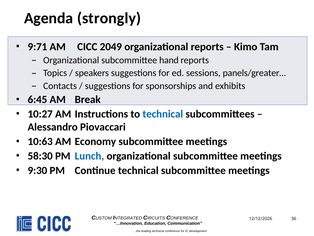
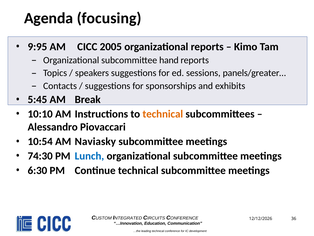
strongly: strongly -> focusing
9:71: 9:71 -> 9:95
2049: 2049 -> 2005
6:45: 6:45 -> 5:45
10:27: 10:27 -> 10:10
technical at (163, 114) colour: blue -> orange
10:63: 10:63 -> 10:54
Economy: Economy -> Naviasky
58:30: 58:30 -> 74:30
9:30: 9:30 -> 6:30
